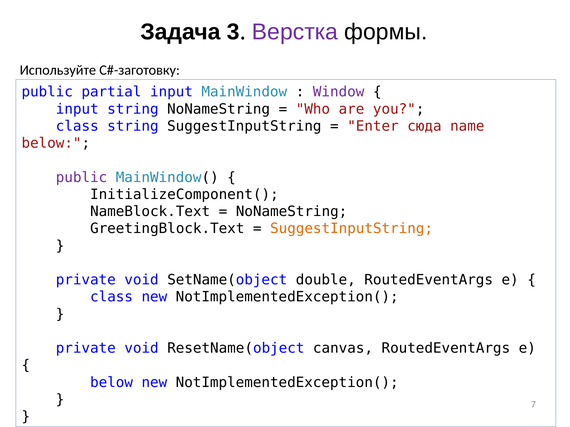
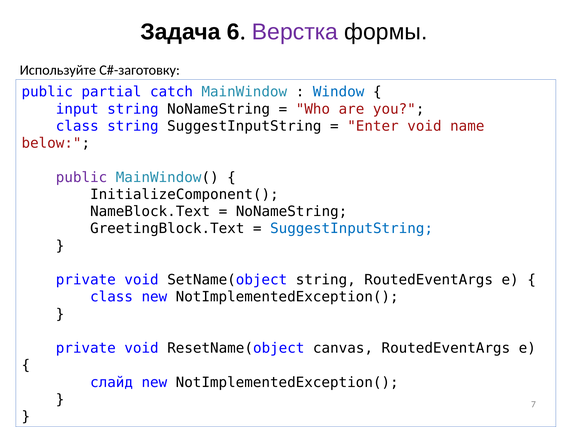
3: 3 -> 6
partial input: input -> catch
Window colour: purple -> blue
Enter сюда: сюда -> void
SuggestInputString at (352, 229) colour: orange -> blue
SetName(object double: double -> string
below at (112, 383): below -> слайд
